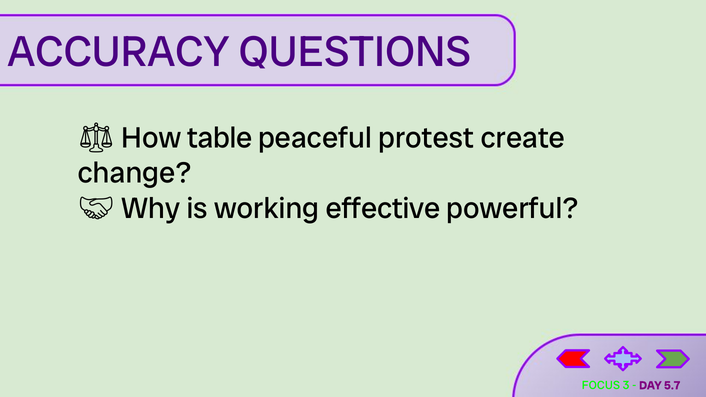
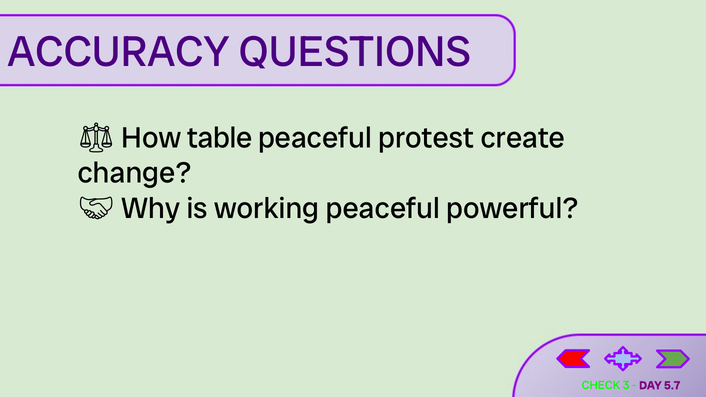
working effective: effective -> peaceful
FOCUS: FOCUS -> CHECK
